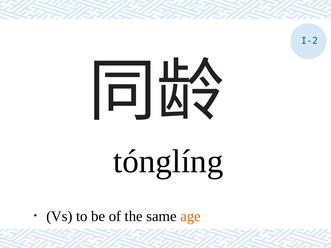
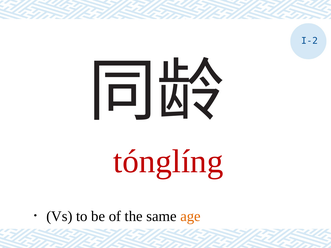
tónglíng colour: black -> red
